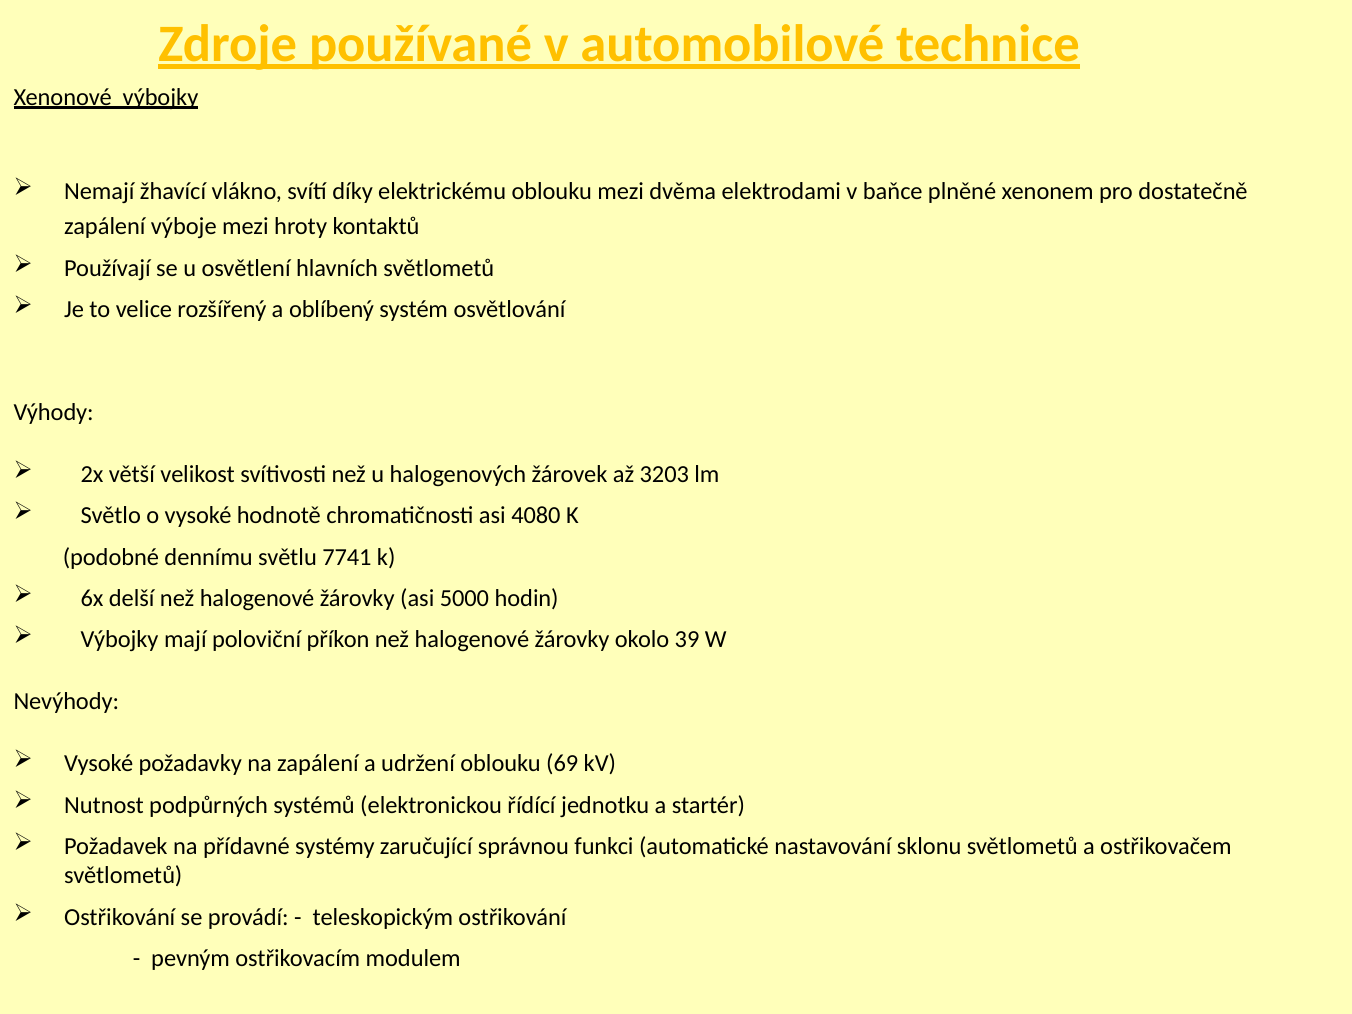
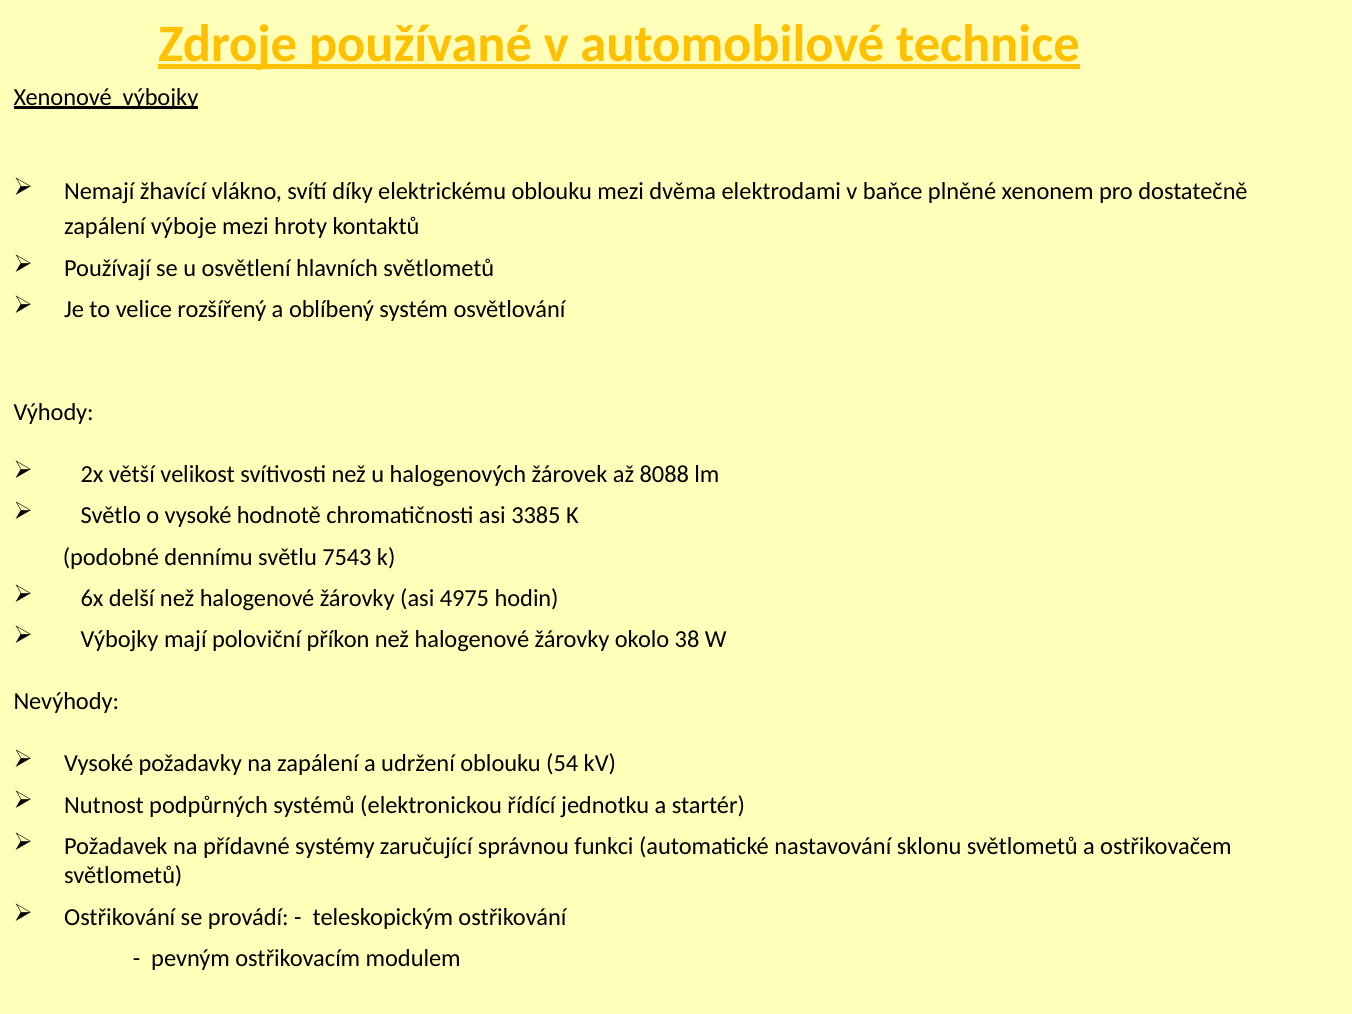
3203: 3203 -> 8088
4080: 4080 -> 3385
7741: 7741 -> 7543
5000: 5000 -> 4975
39: 39 -> 38
69: 69 -> 54
